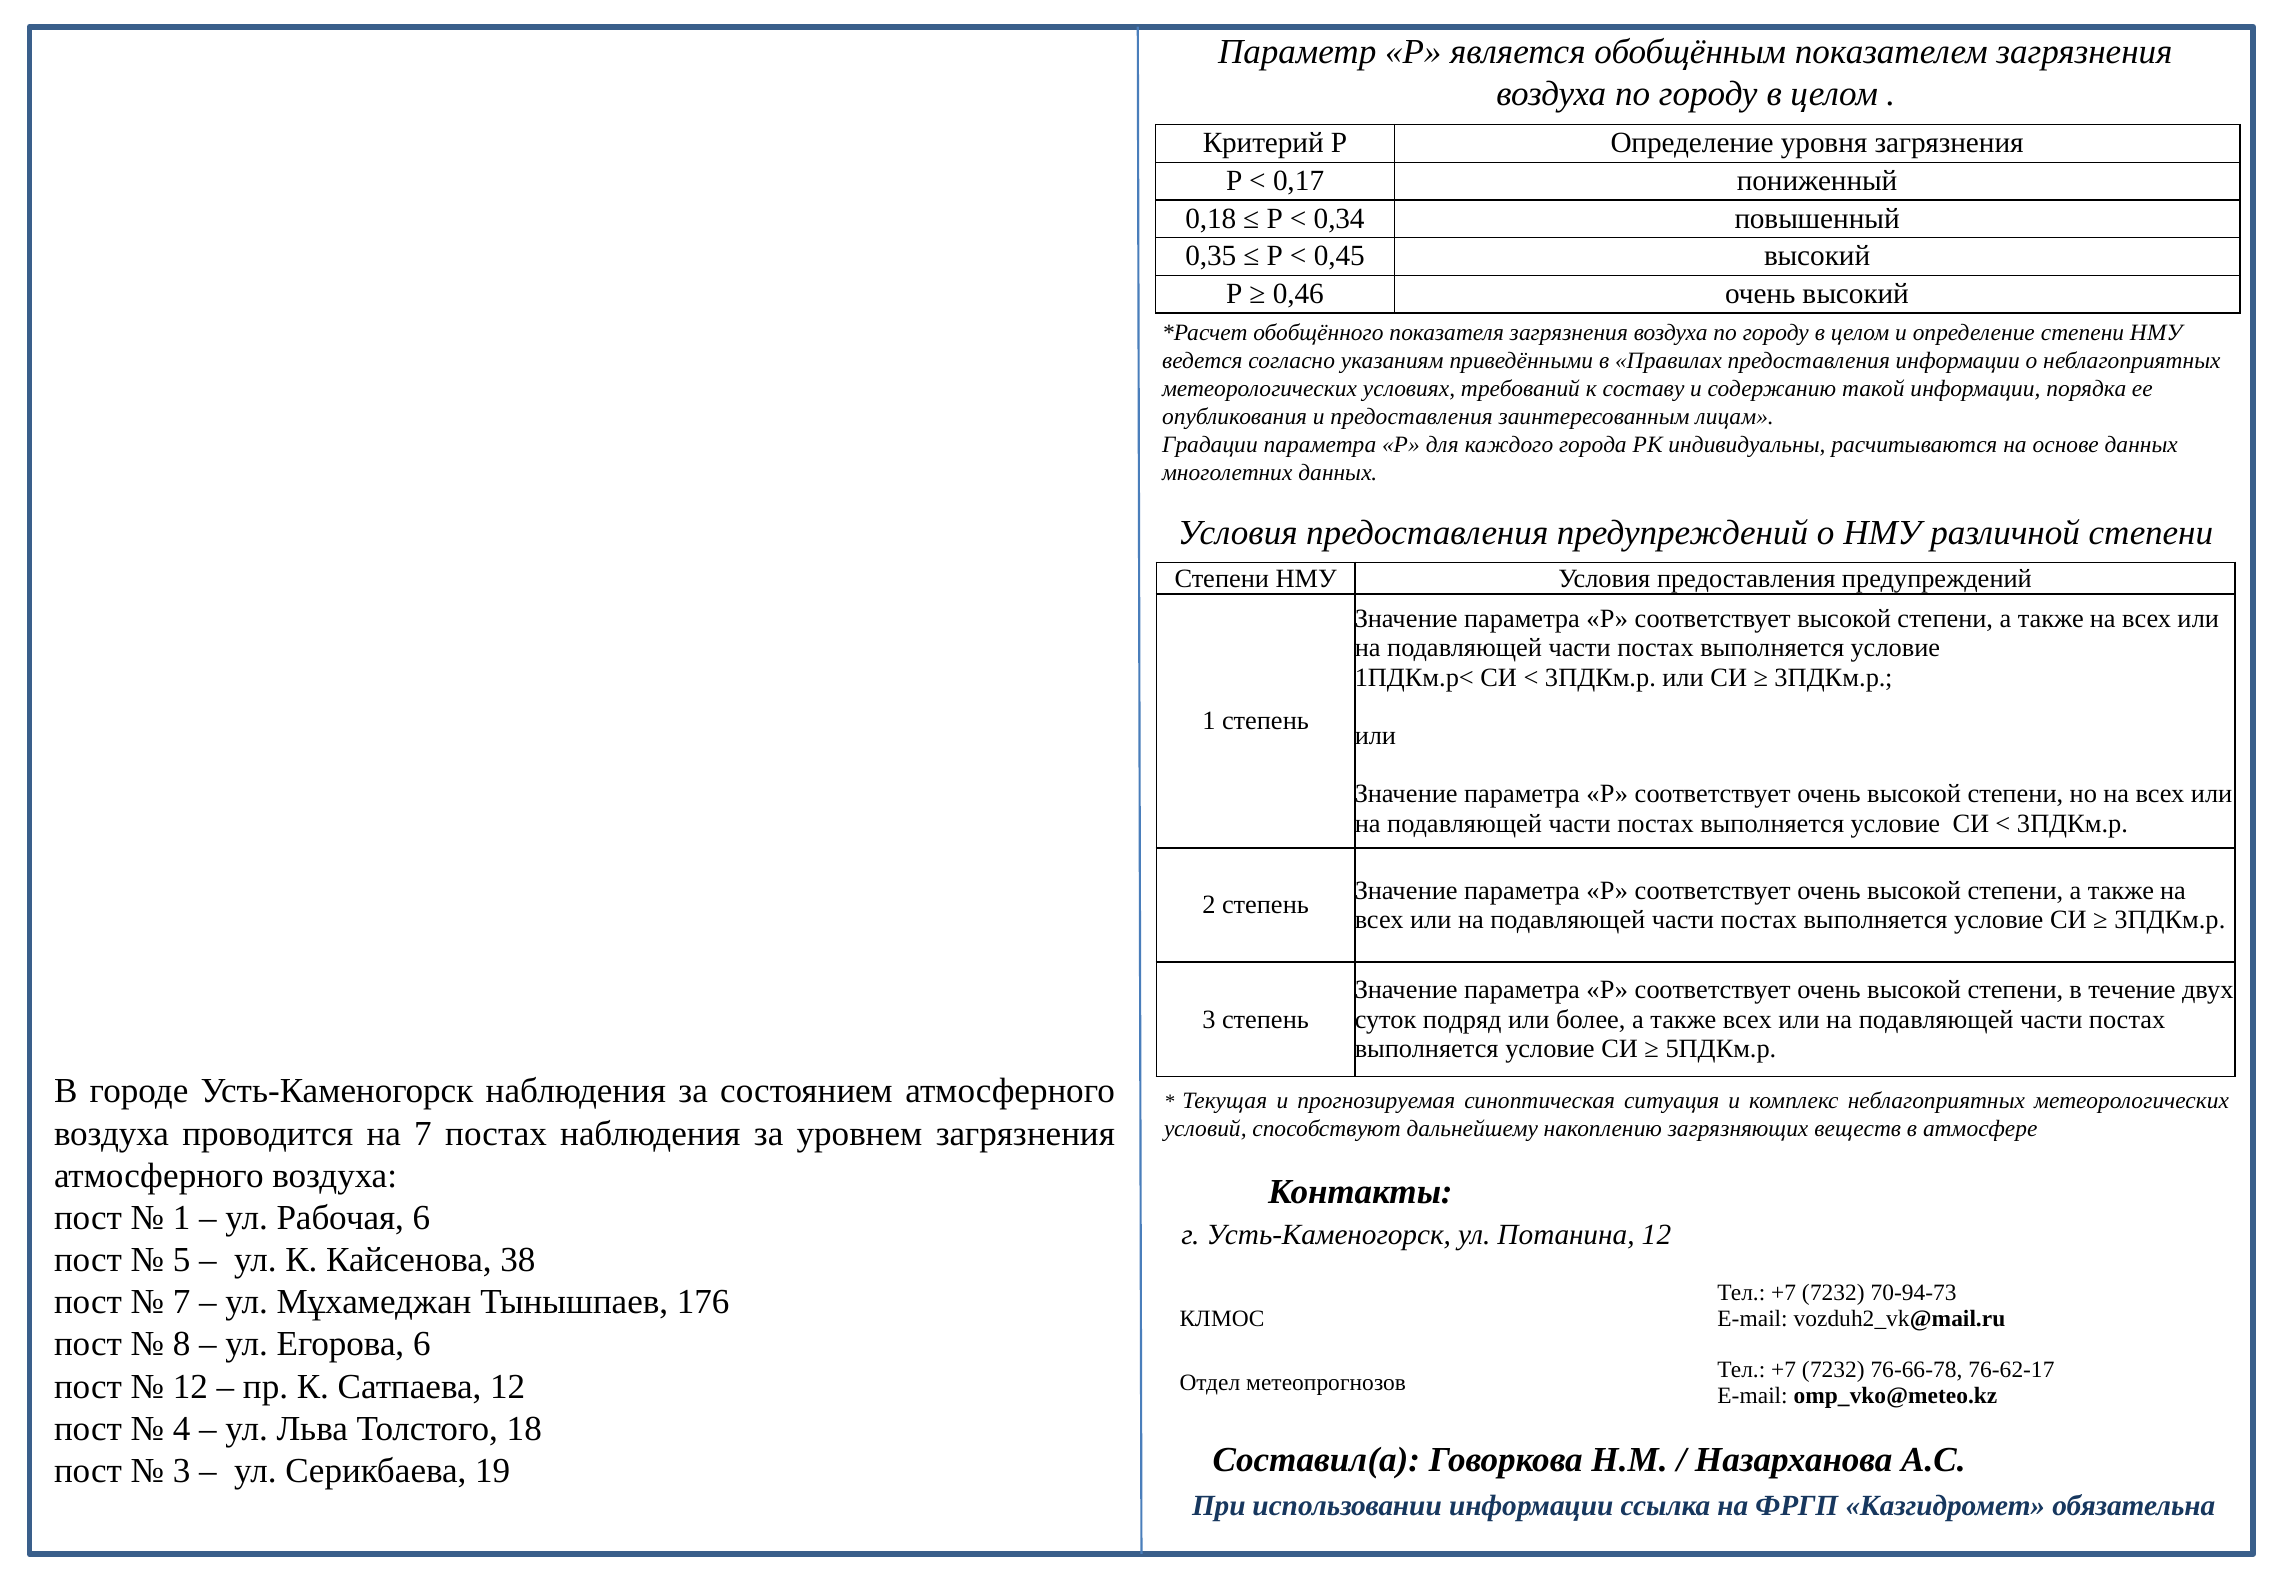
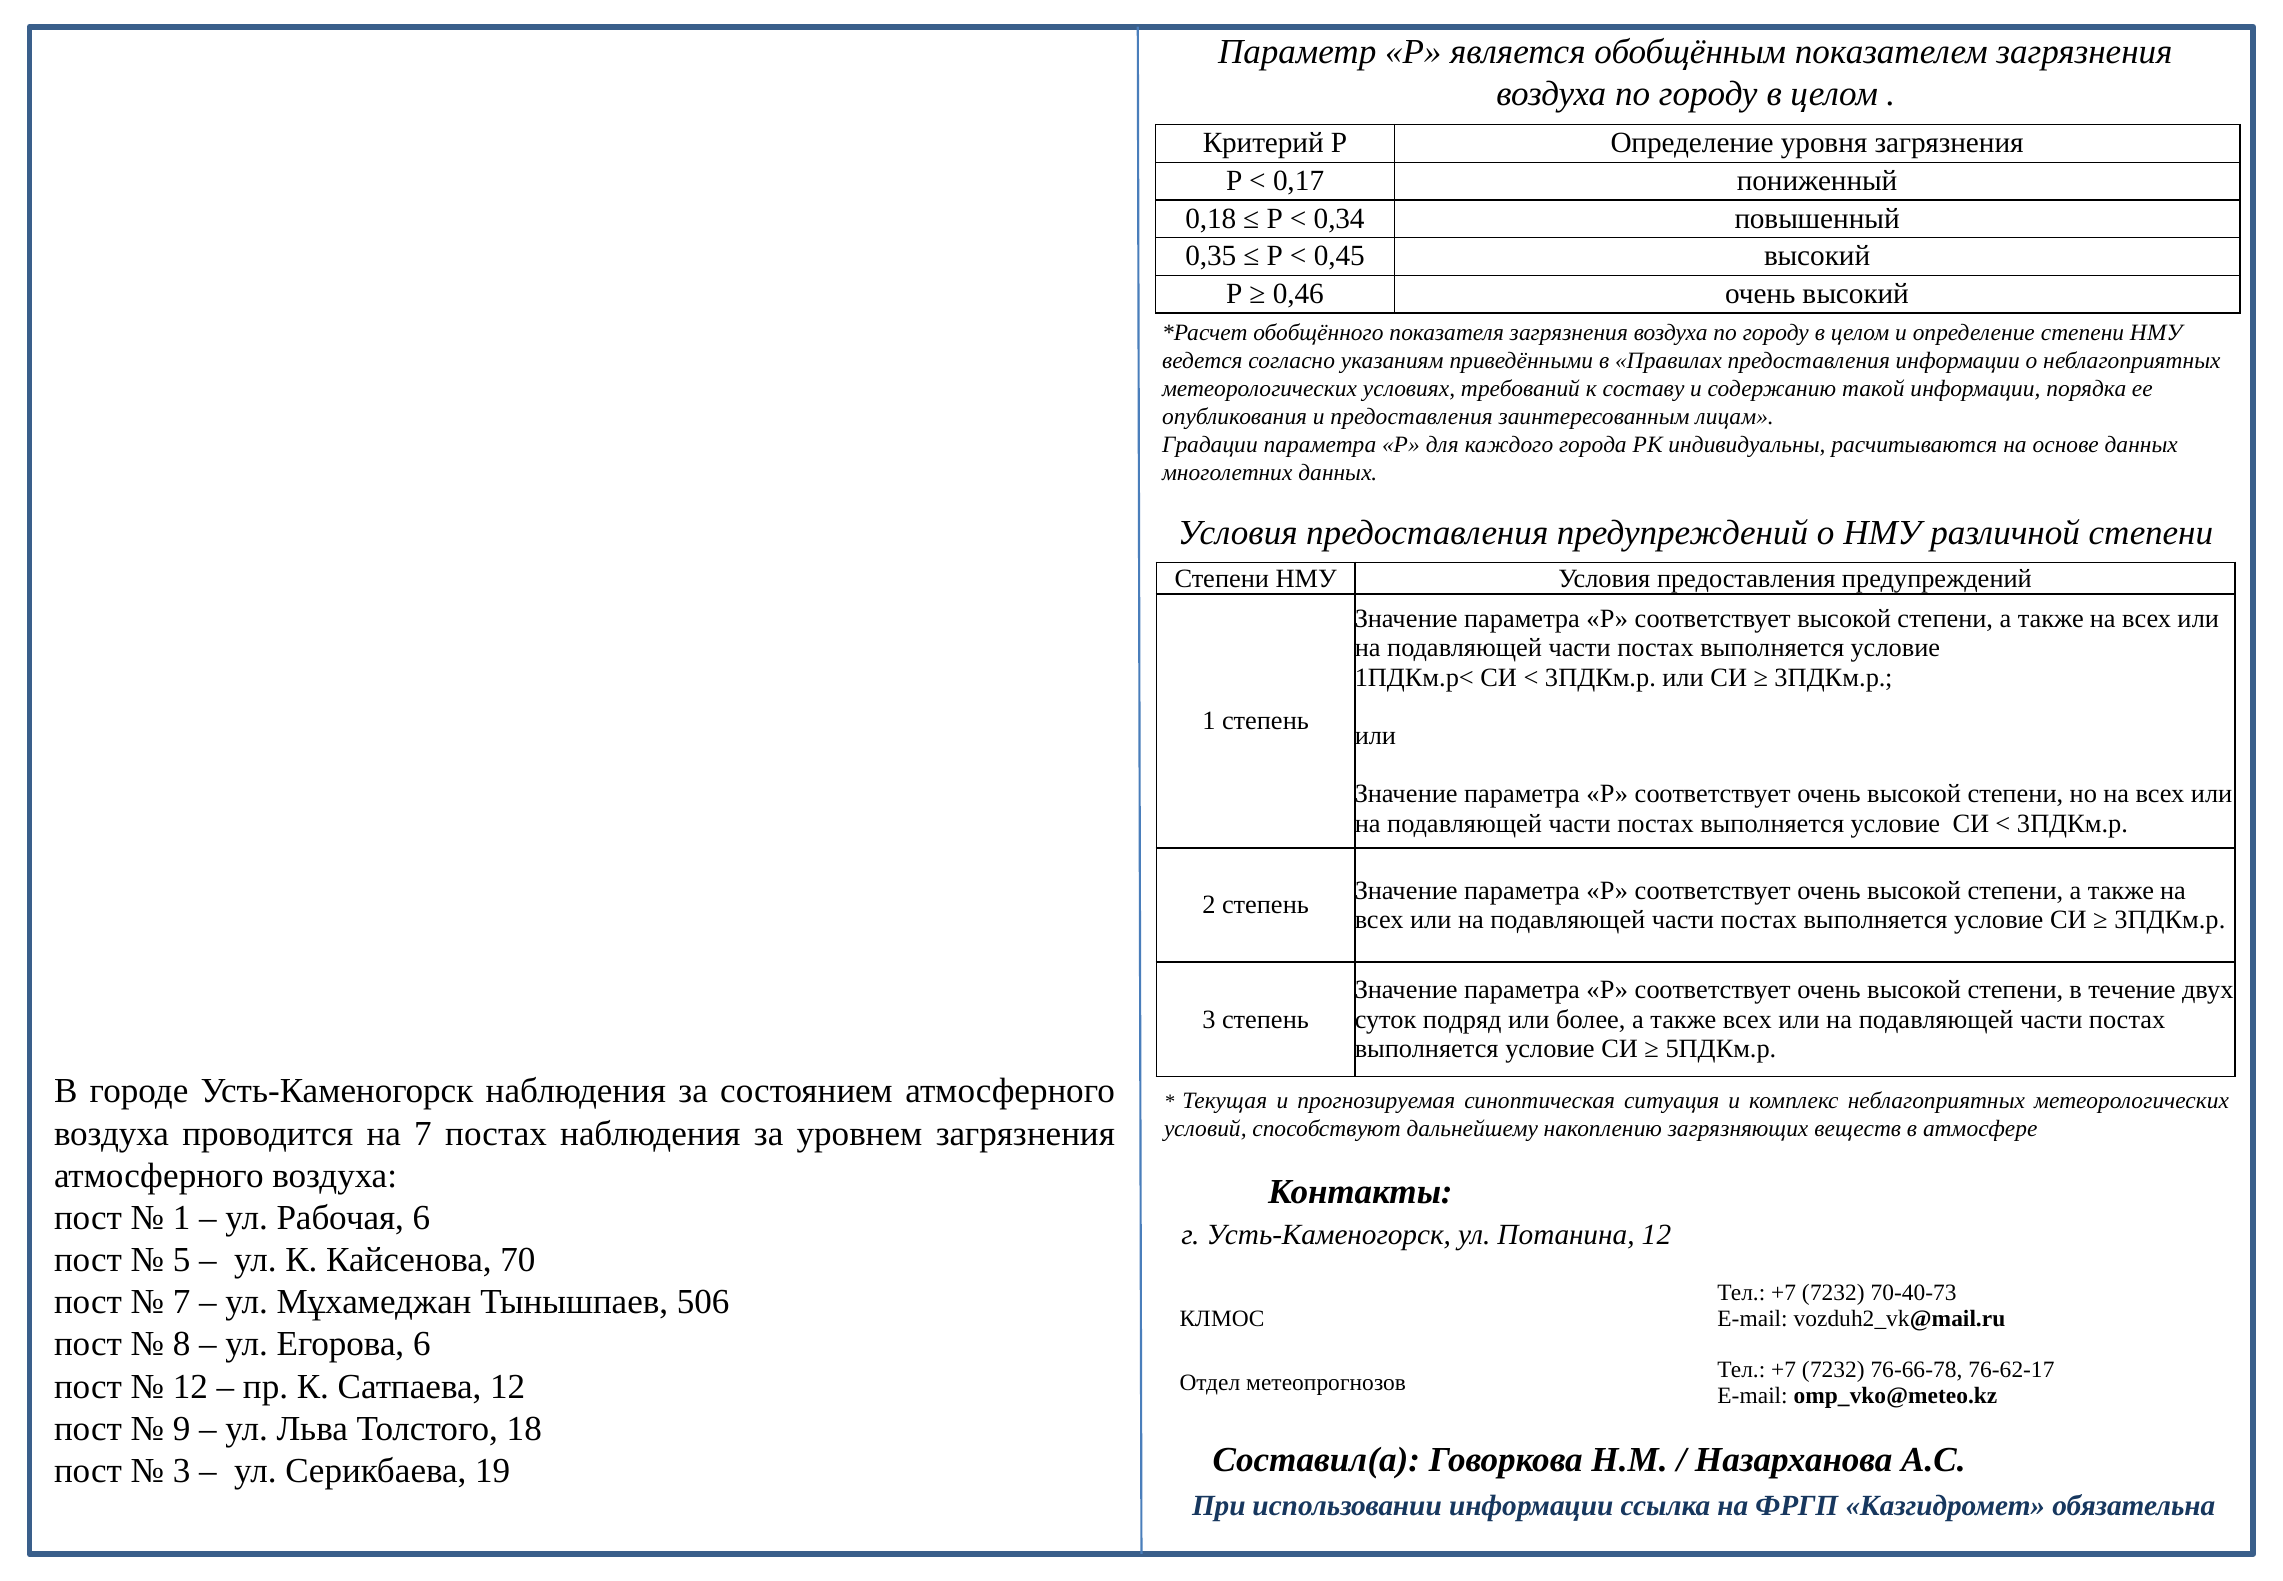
38: 38 -> 70
70-94-73: 70-94-73 -> 70-40-73
176: 176 -> 506
4: 4 -> 9
